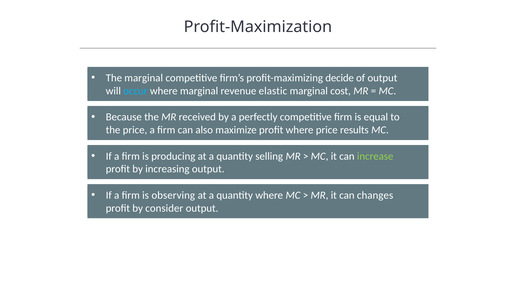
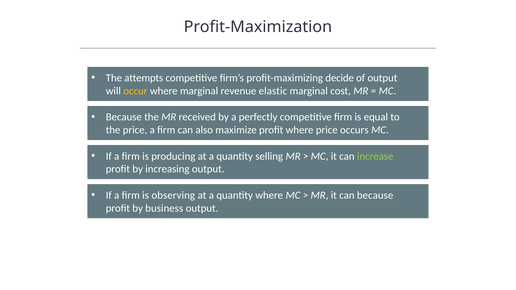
The marginal: marginal -> attempts
occur colour: light blue -> yellow
results: results -> occurs
can changes: changes -> because
consider: consider -> business
